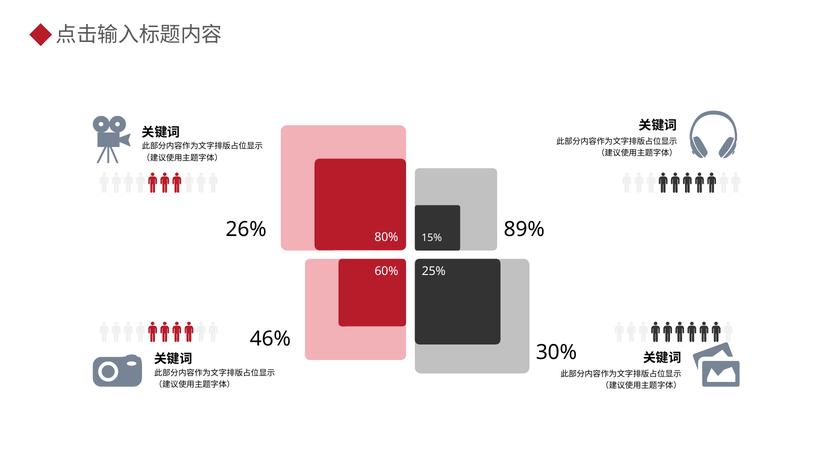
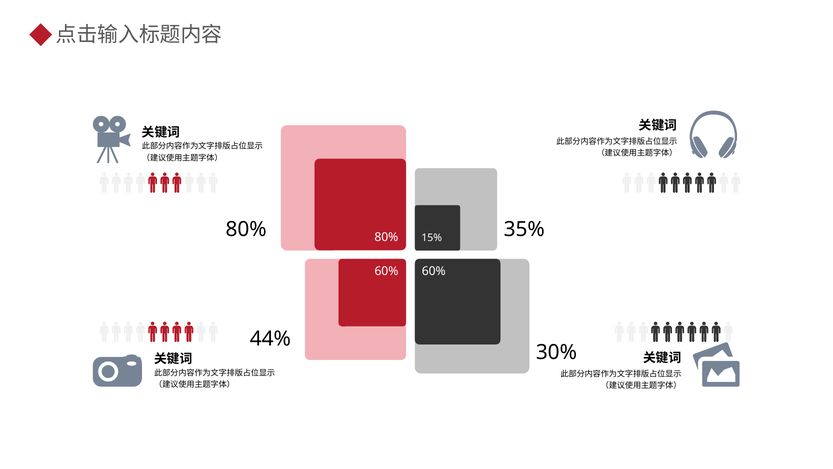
26% at (246, 229): 26% -> 80%
89%: 89% -> 35%
25% at (434, 271): 25% -> 60%
46%: 46% -> 44%
